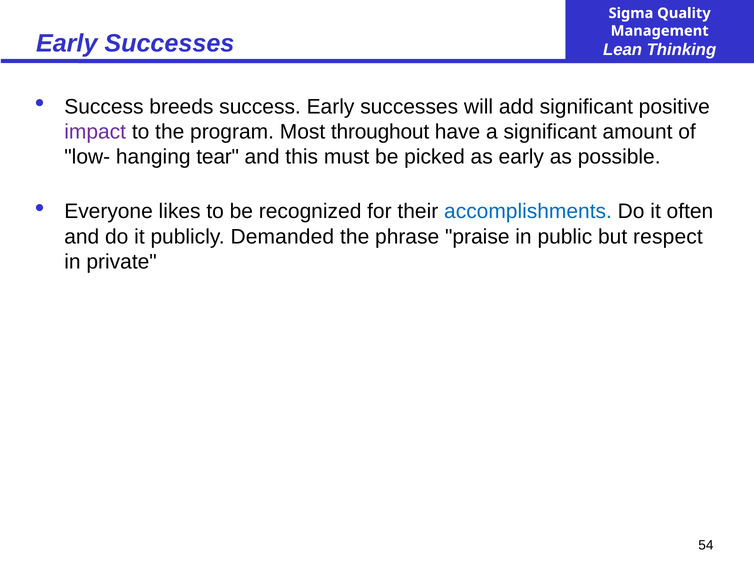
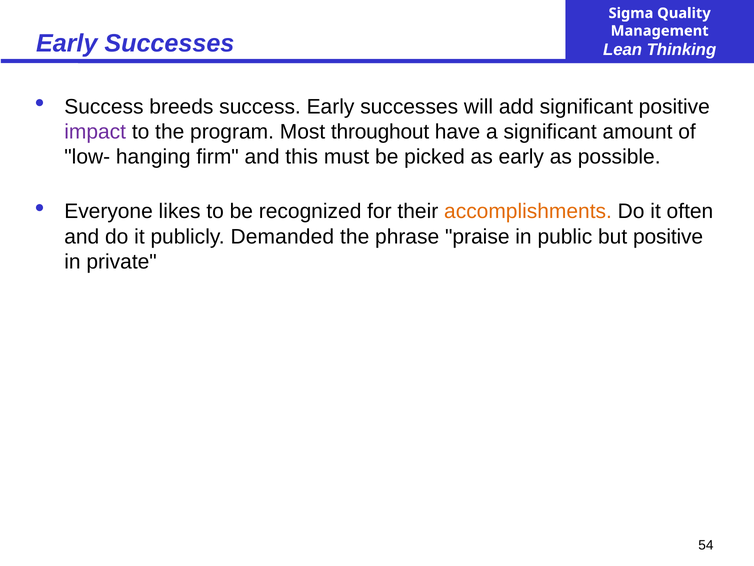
tear: tear -> firm
accomplishments colour: blue -> orange
but respect: respect -> positive
